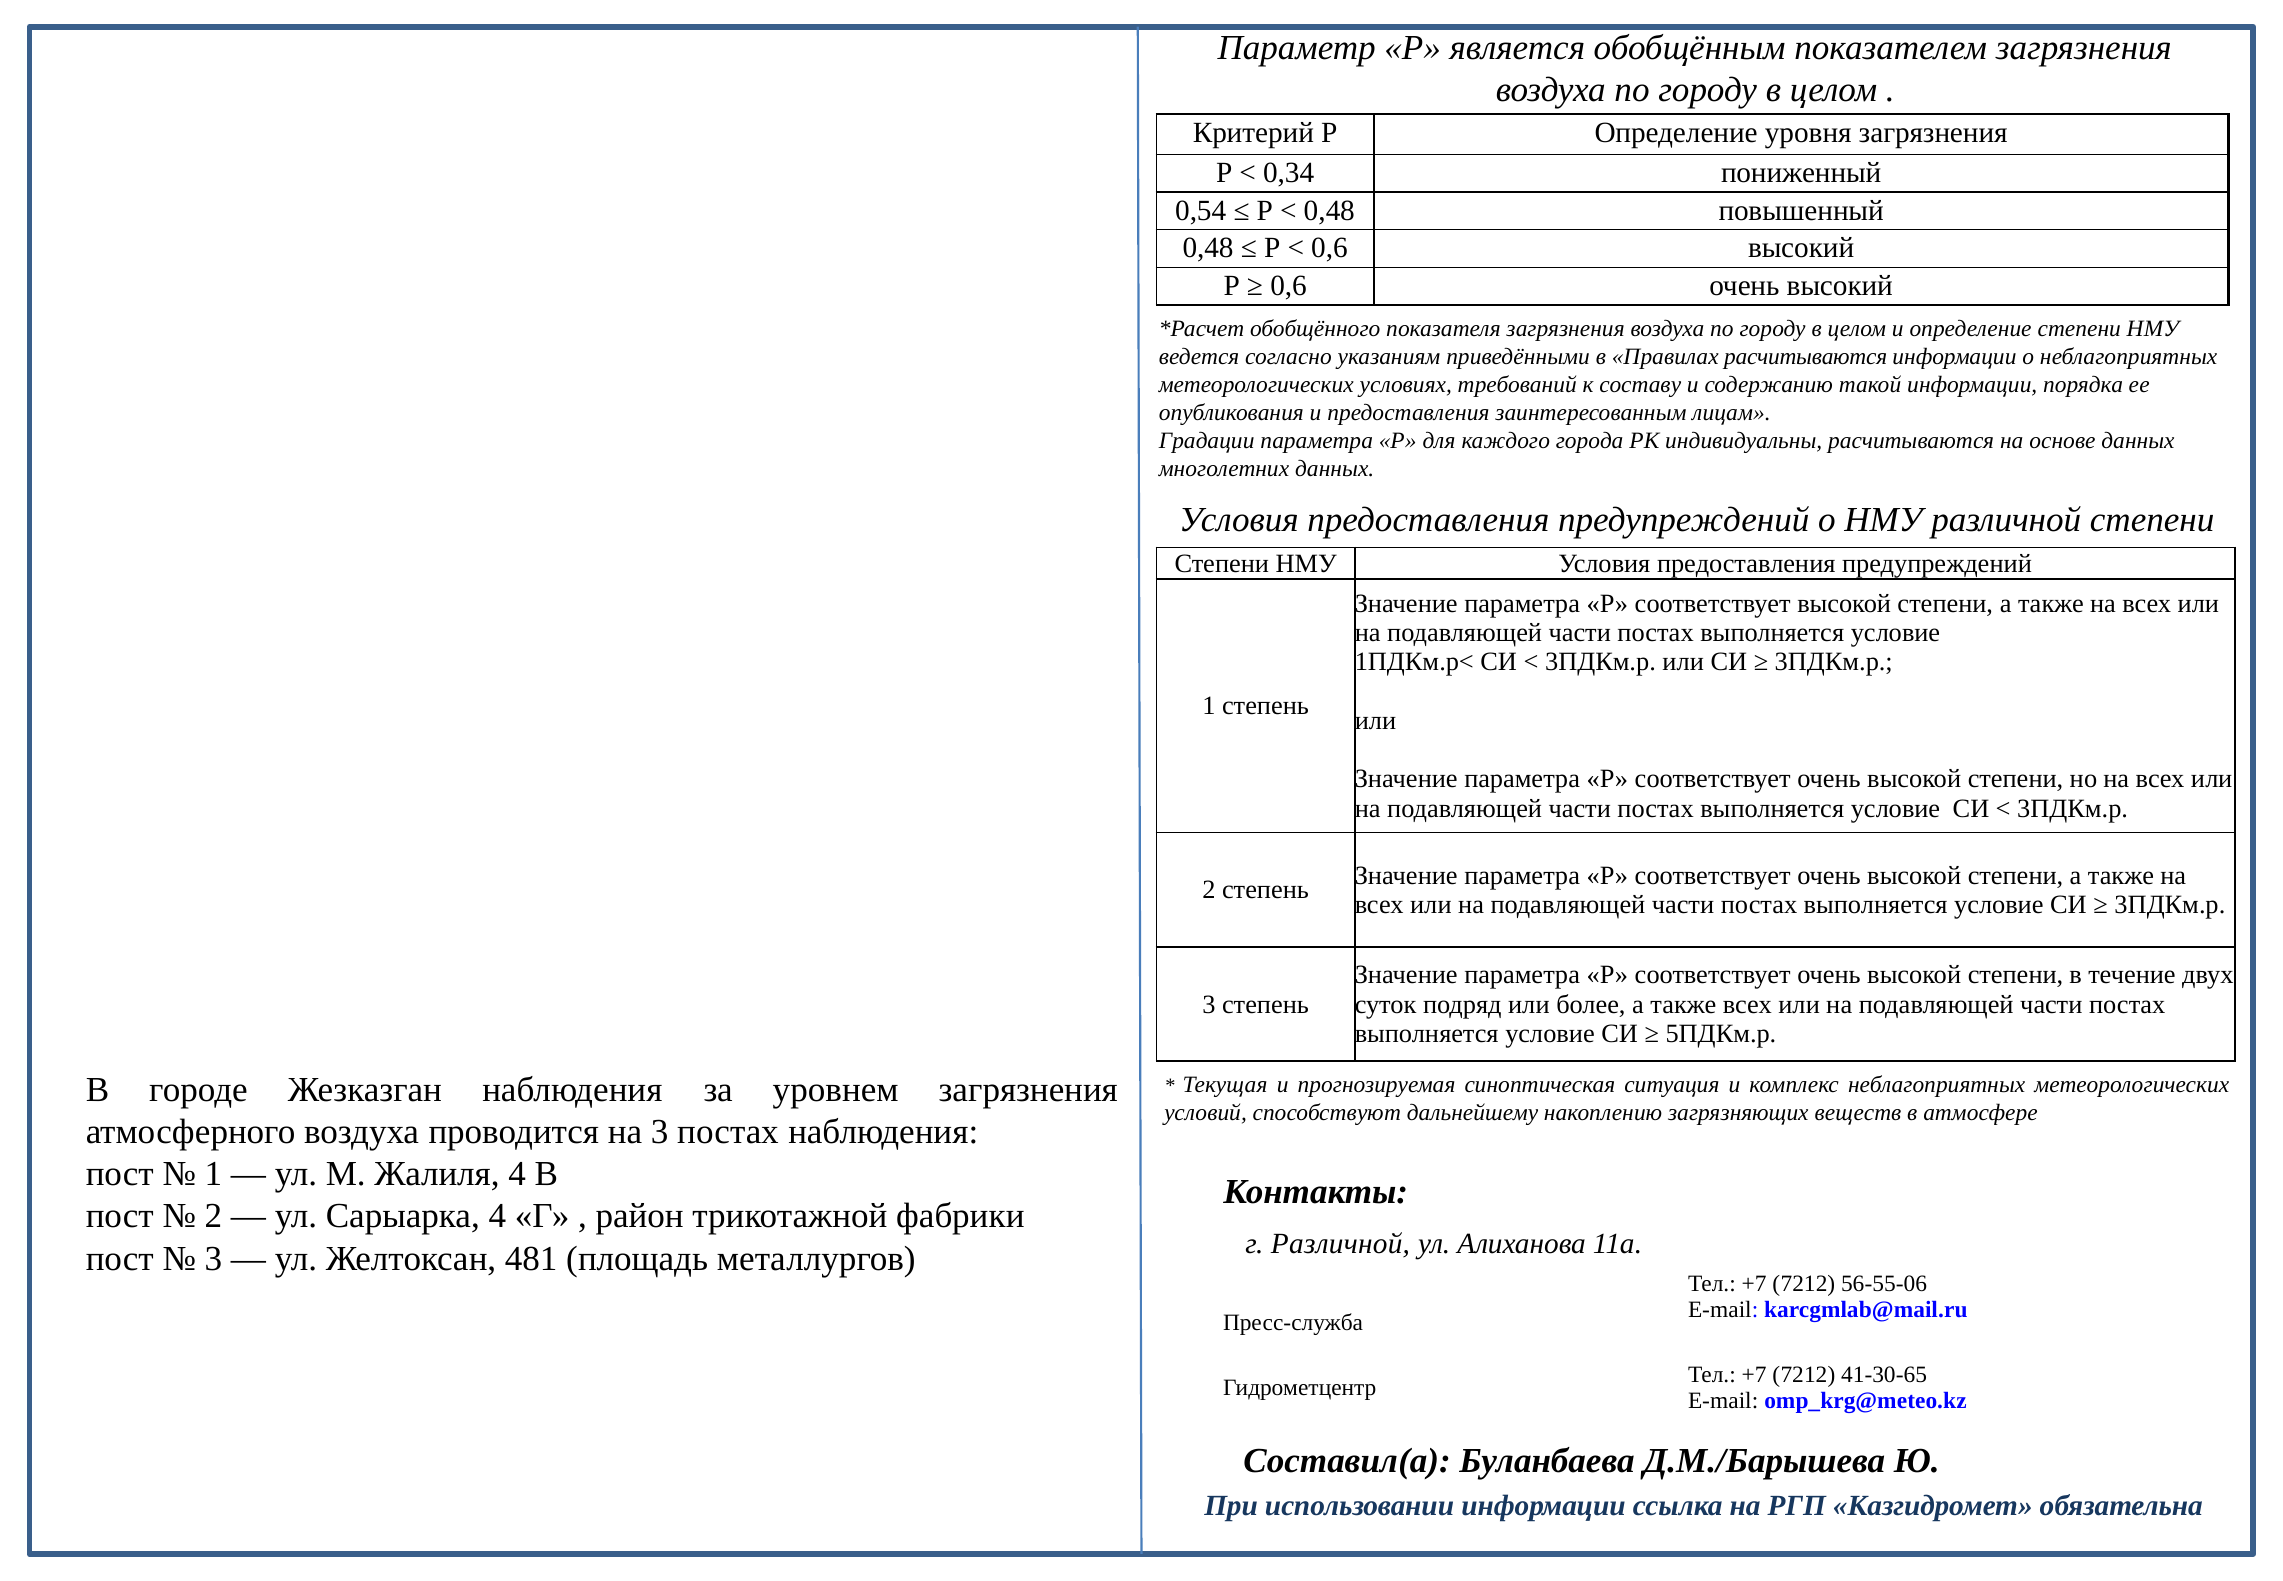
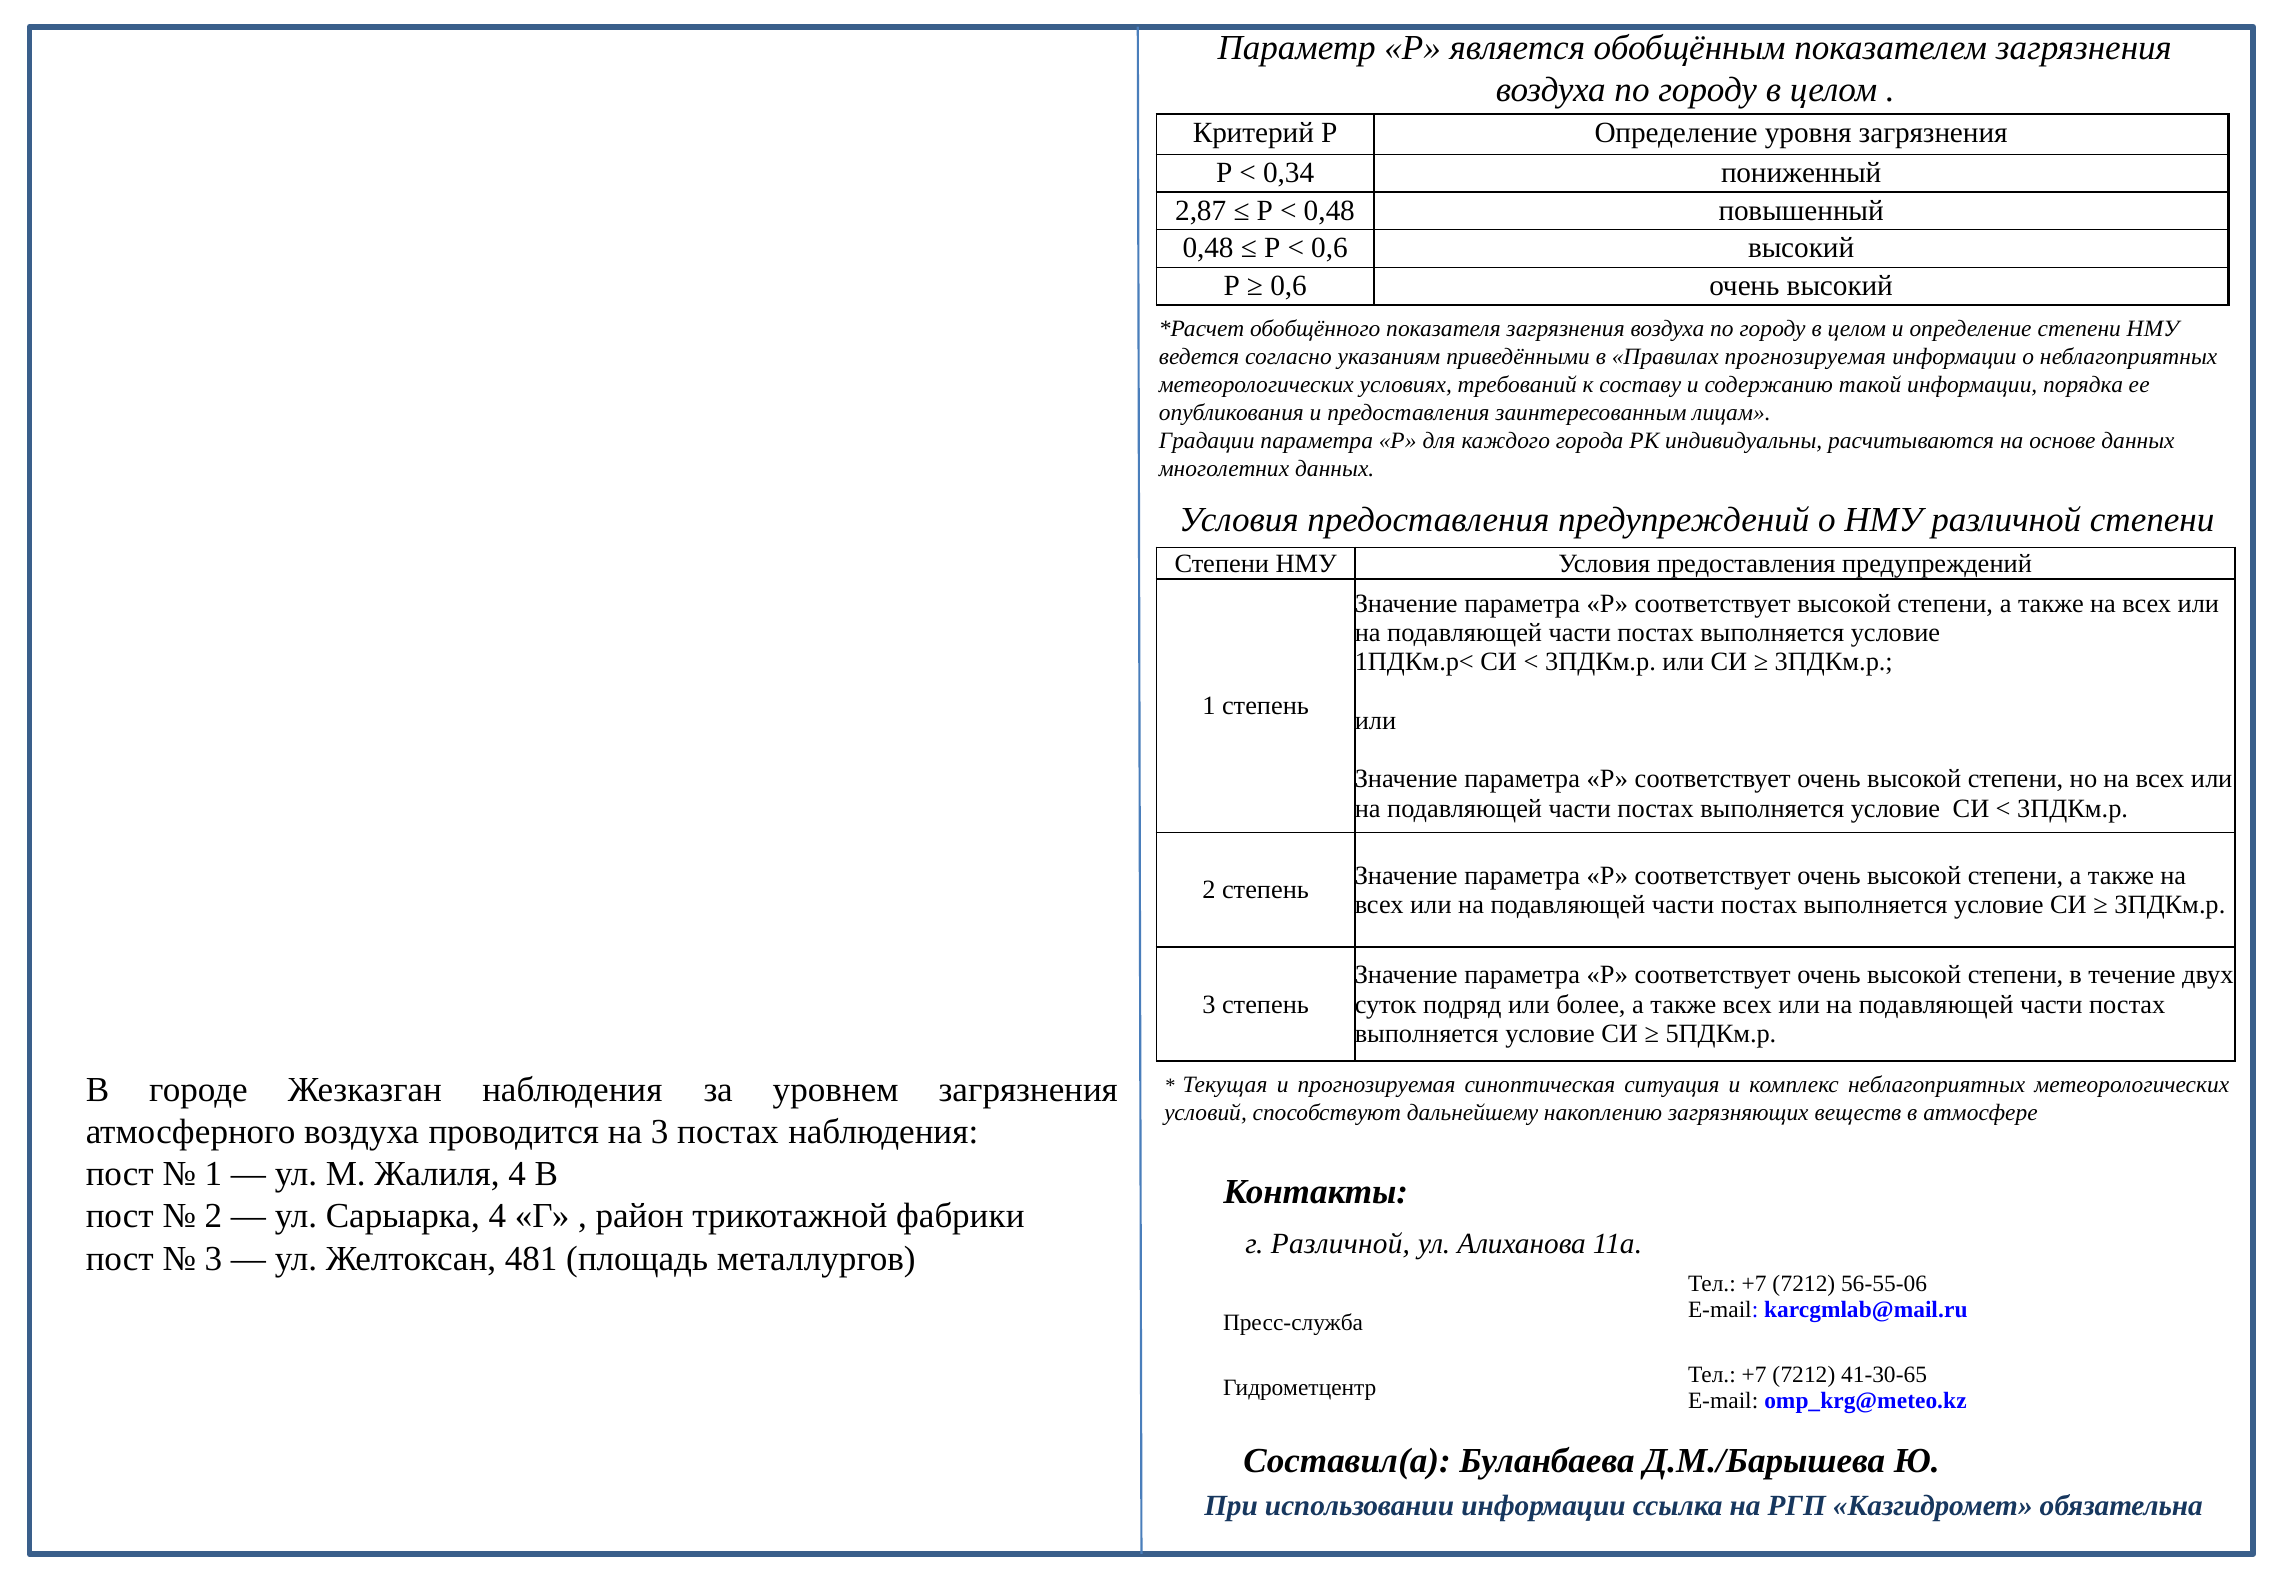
0,54: 0,54 -> 2,87
Правилах расчитываются: расчитываются -> прогнозируемая
